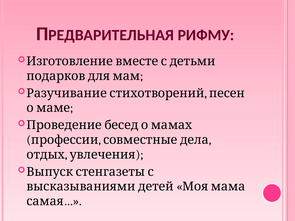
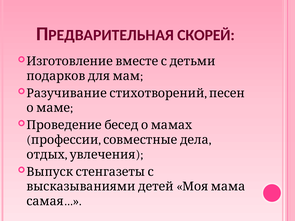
РИФМУ: РИФМУ -> СКОРЕЙ
